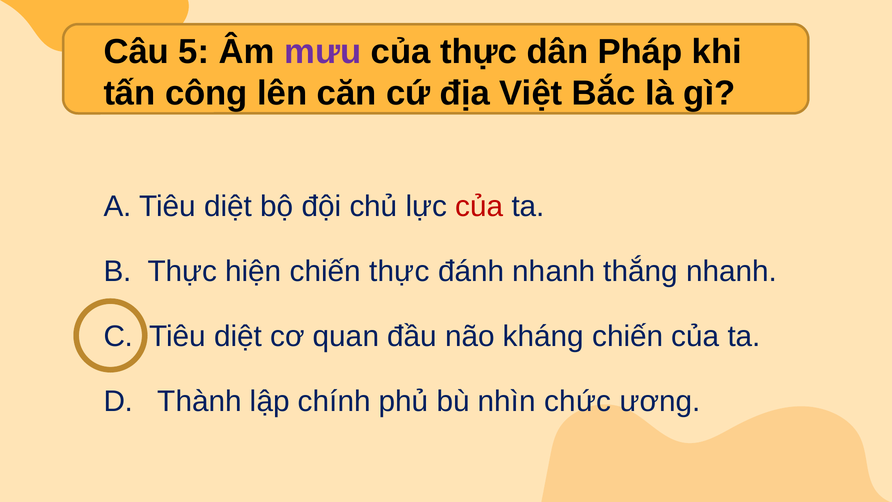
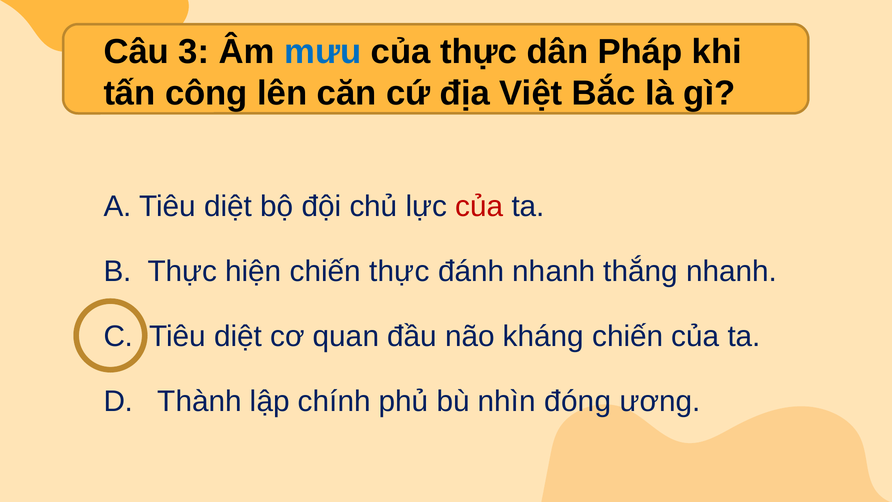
5: 5 -> 3
mưu colour: purple -> blue
chức: chức -> đóng
